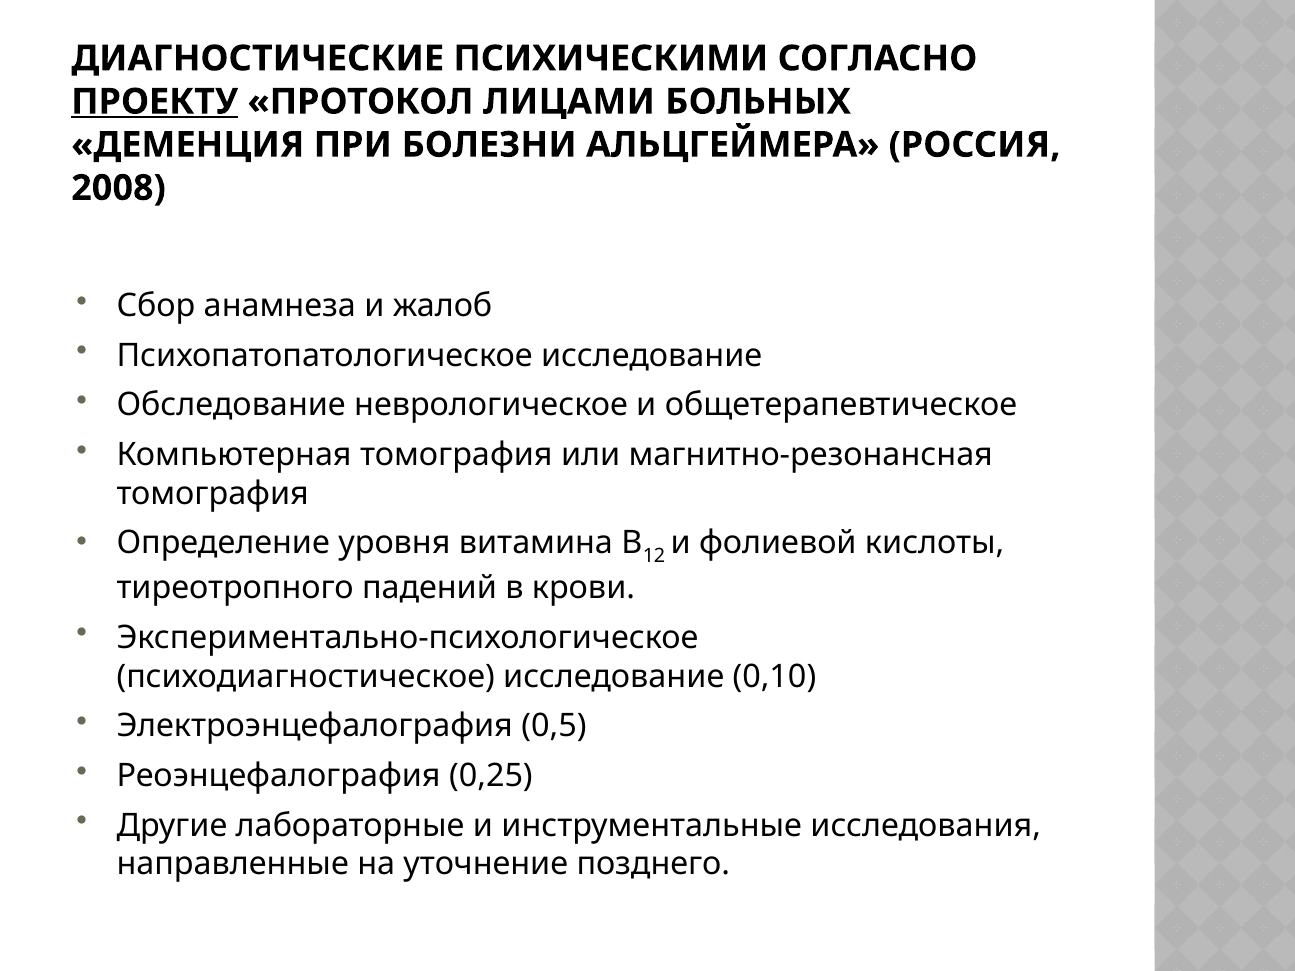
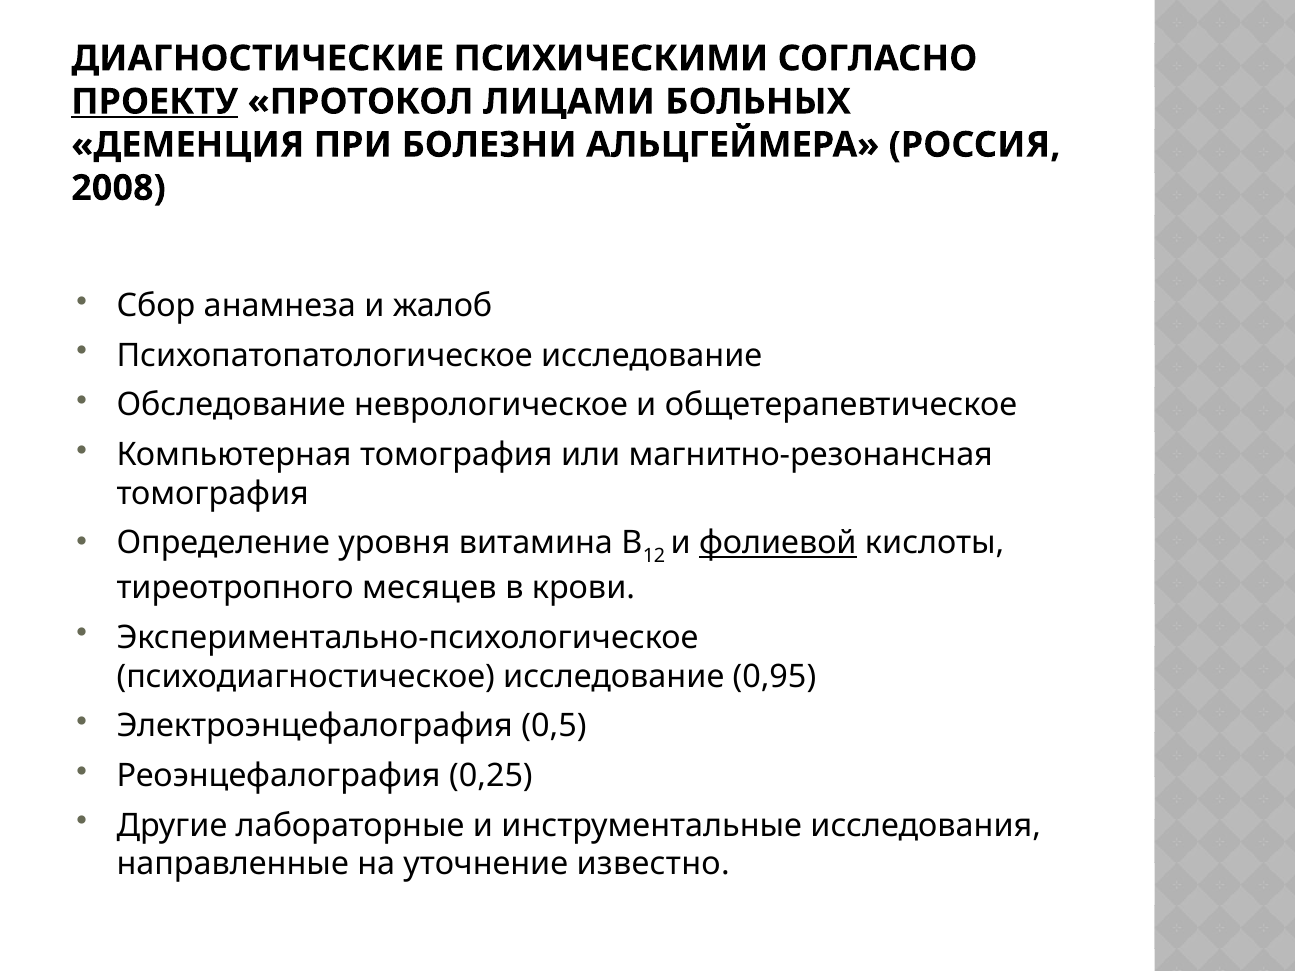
фолиевой underline: none -> present
падений: падений -> месяцев
0,10: 0,10 -> 0,95
позднего: позднего -> известно
